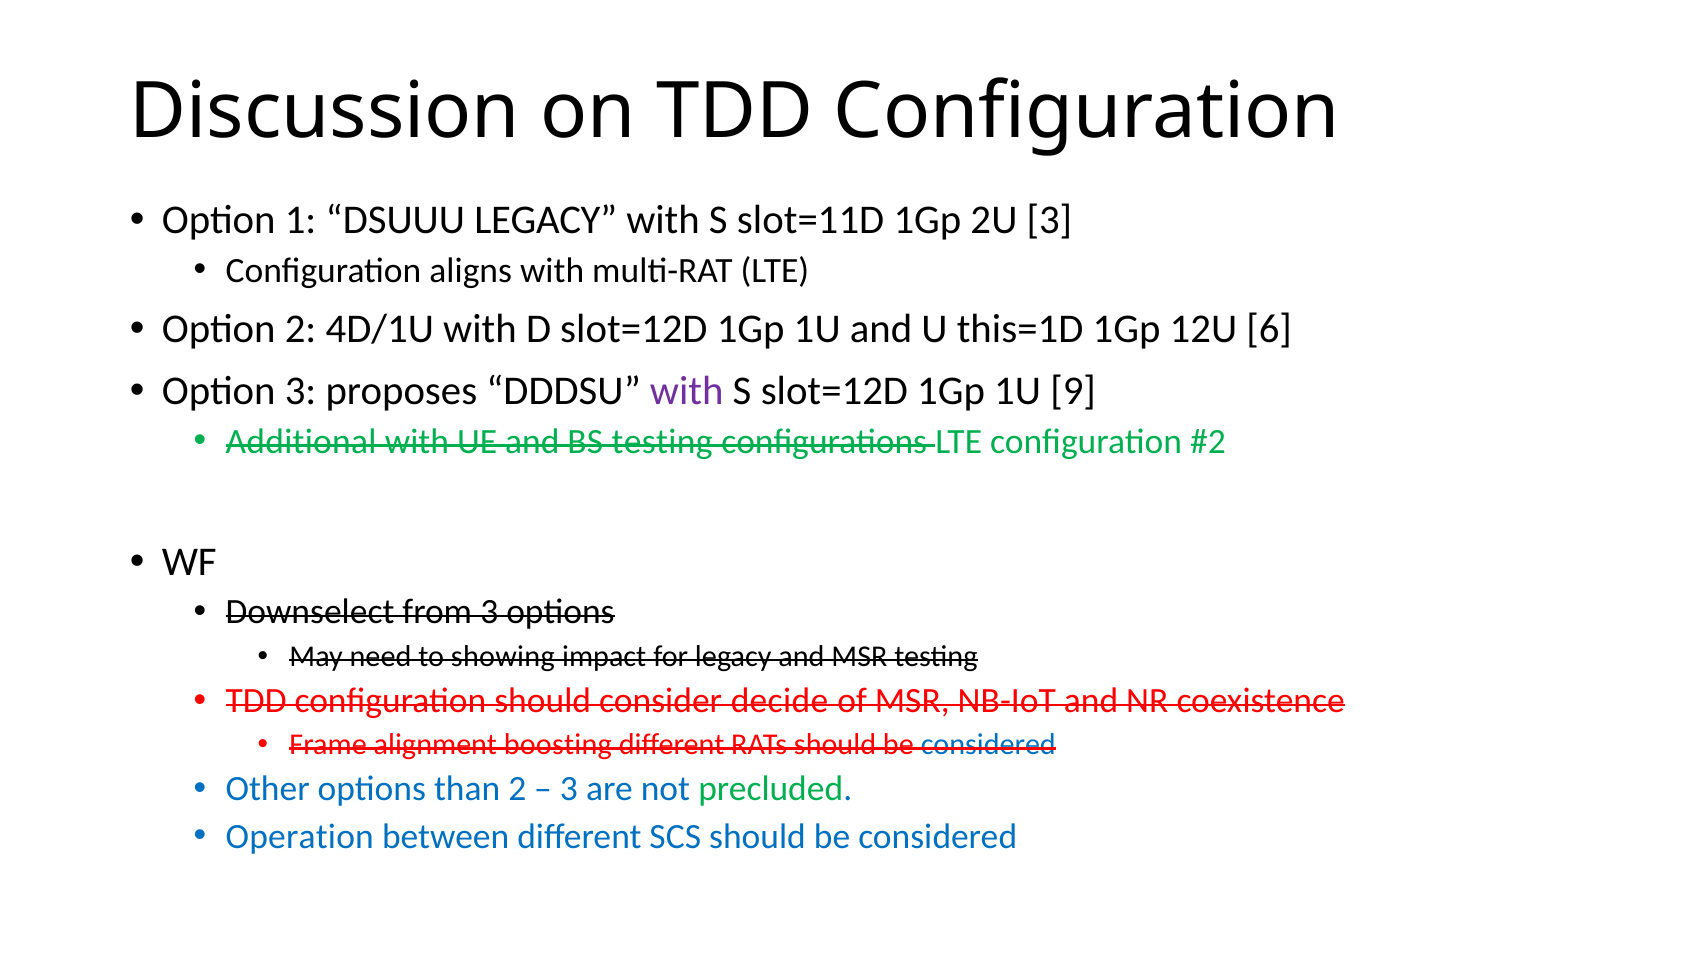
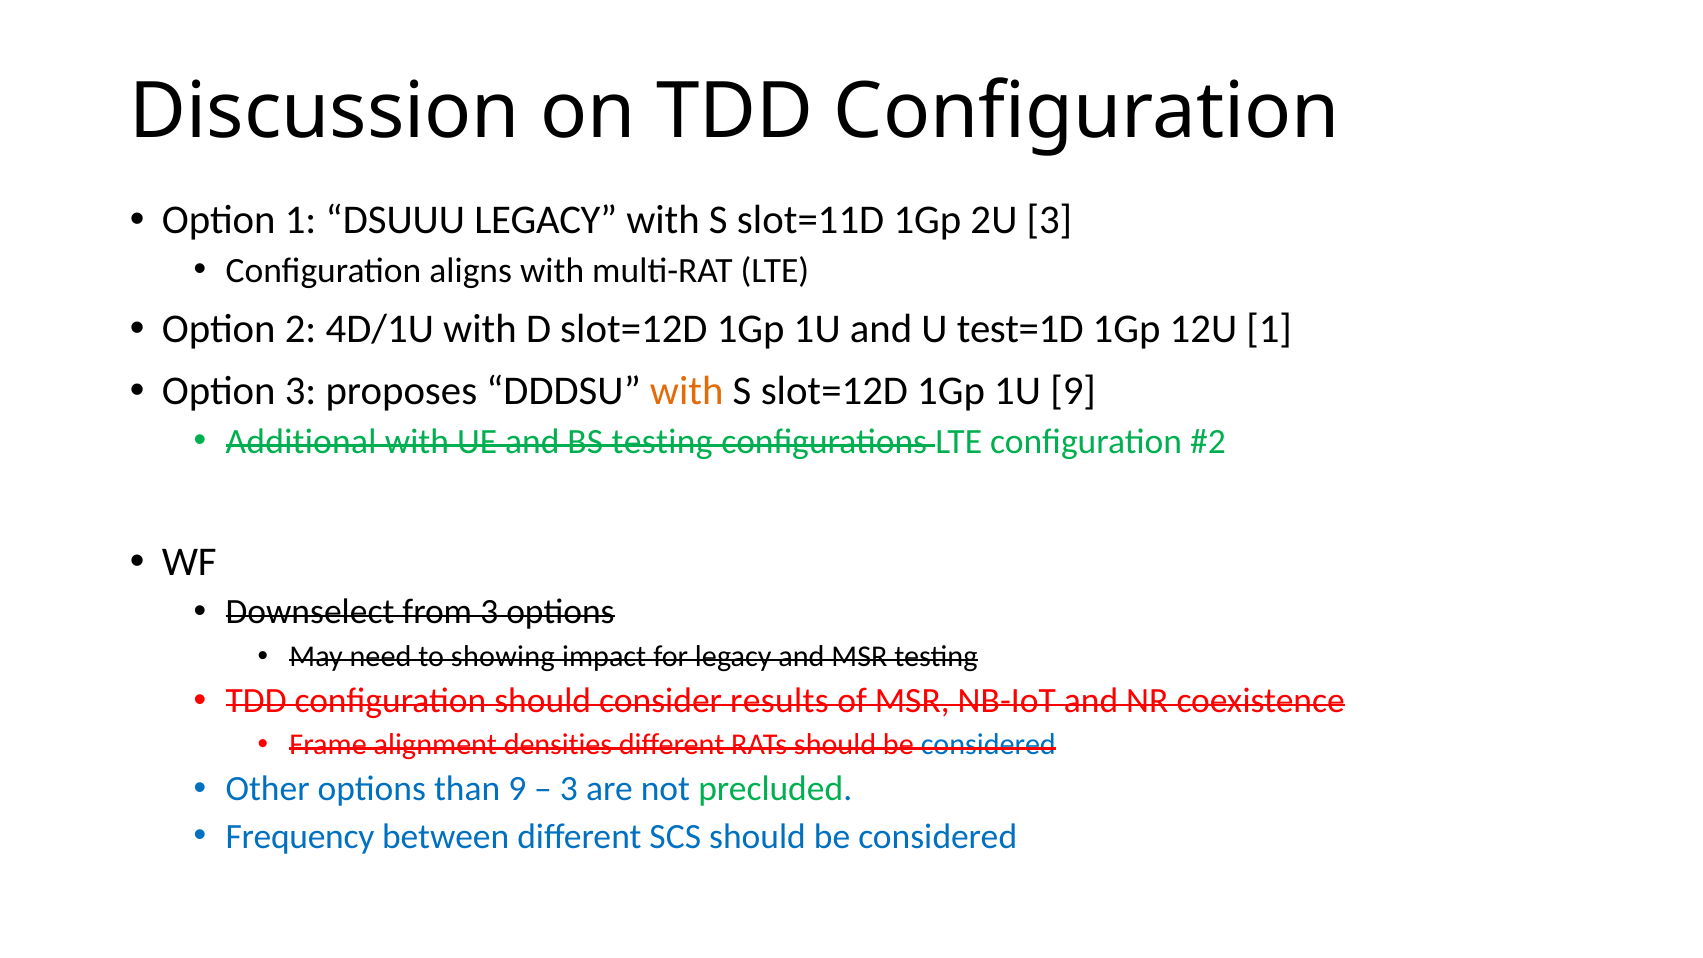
this=1D: this=1D -> test=1D
12U 6: 6 -> 1
with at (687, 391) colour: purple -> orange
decide: decide -> results
boosting: boosting -> densities
than 2: 2 -> 9
Operation: Operation -> Frequency
